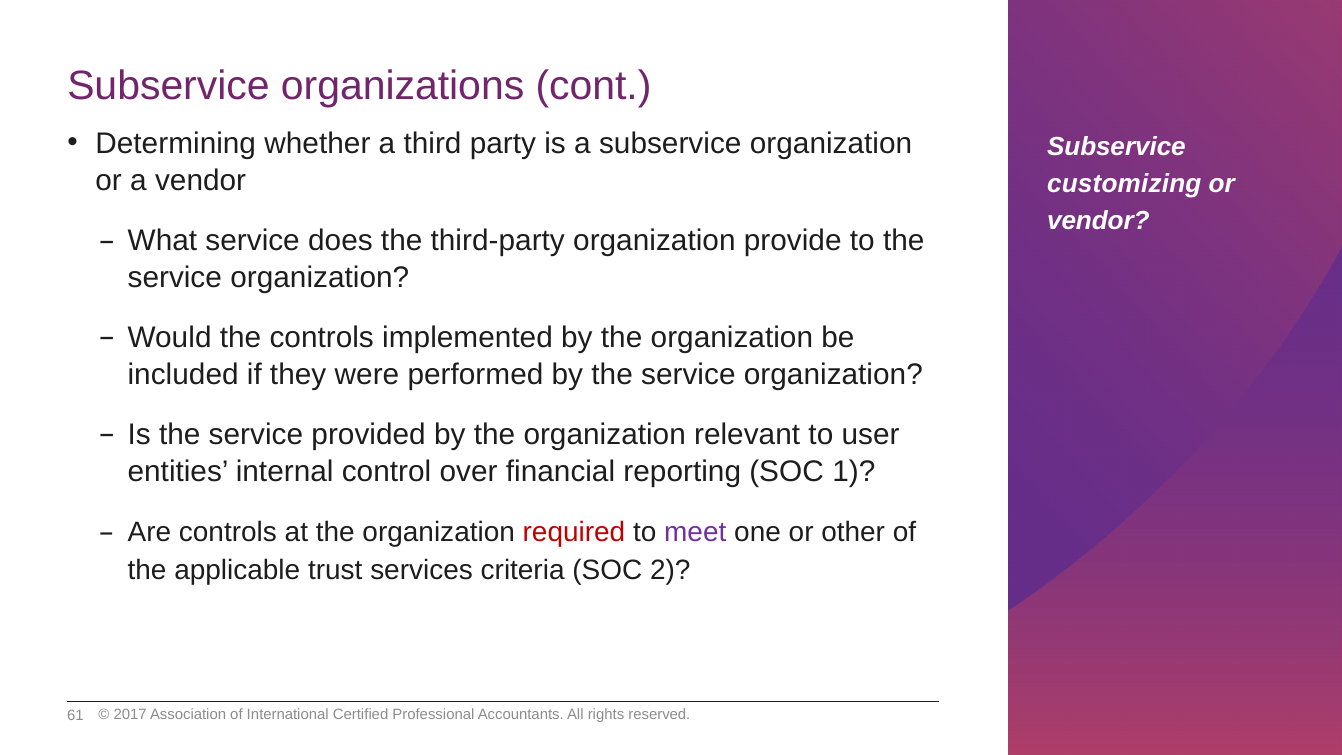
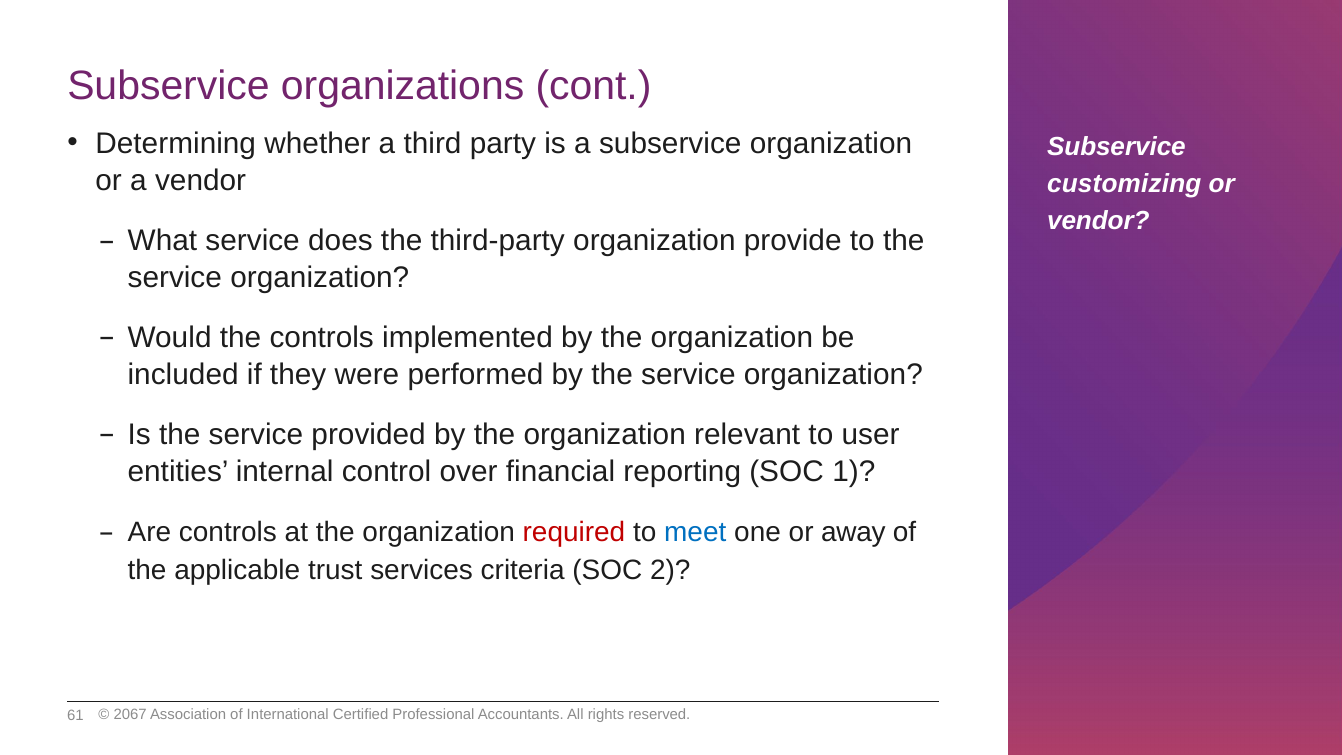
meet colour: purple -> blue
other: other -> away
2017: 2017 -> 2067
